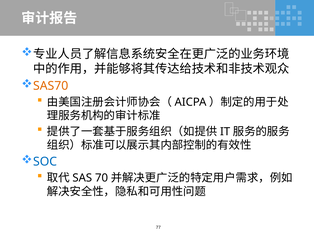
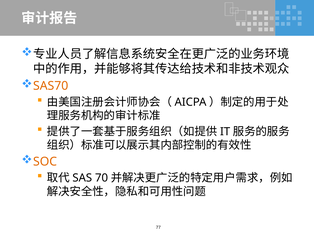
SOC colour: blue -> orange
